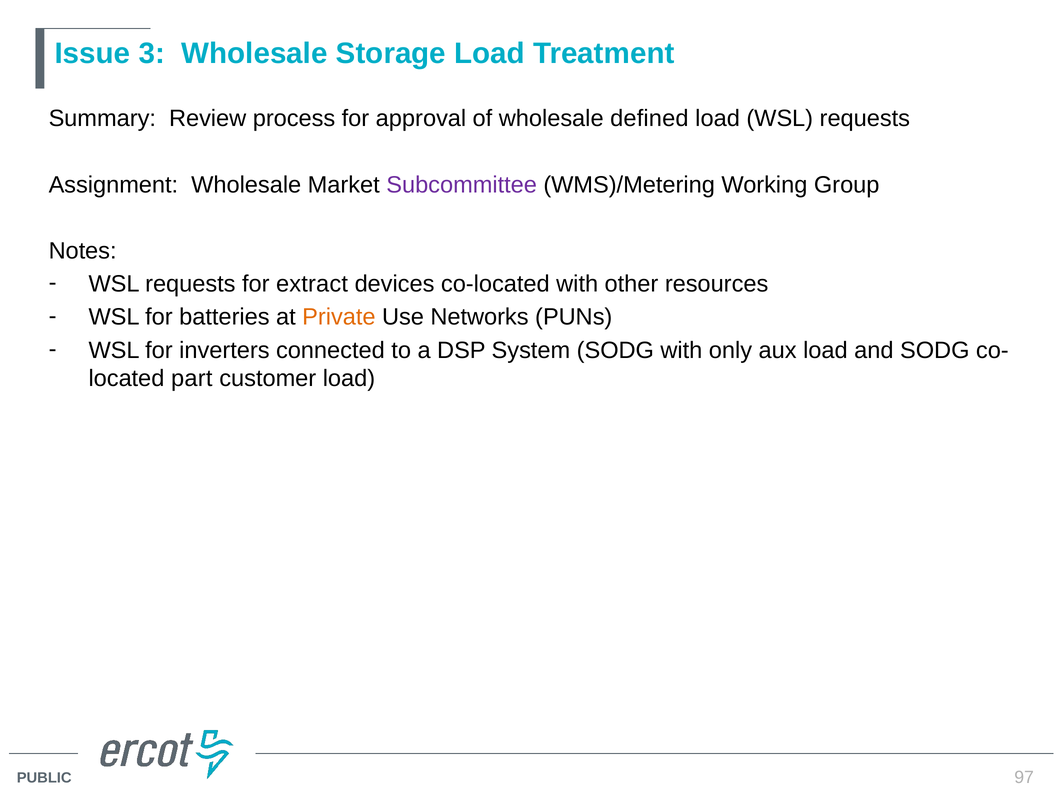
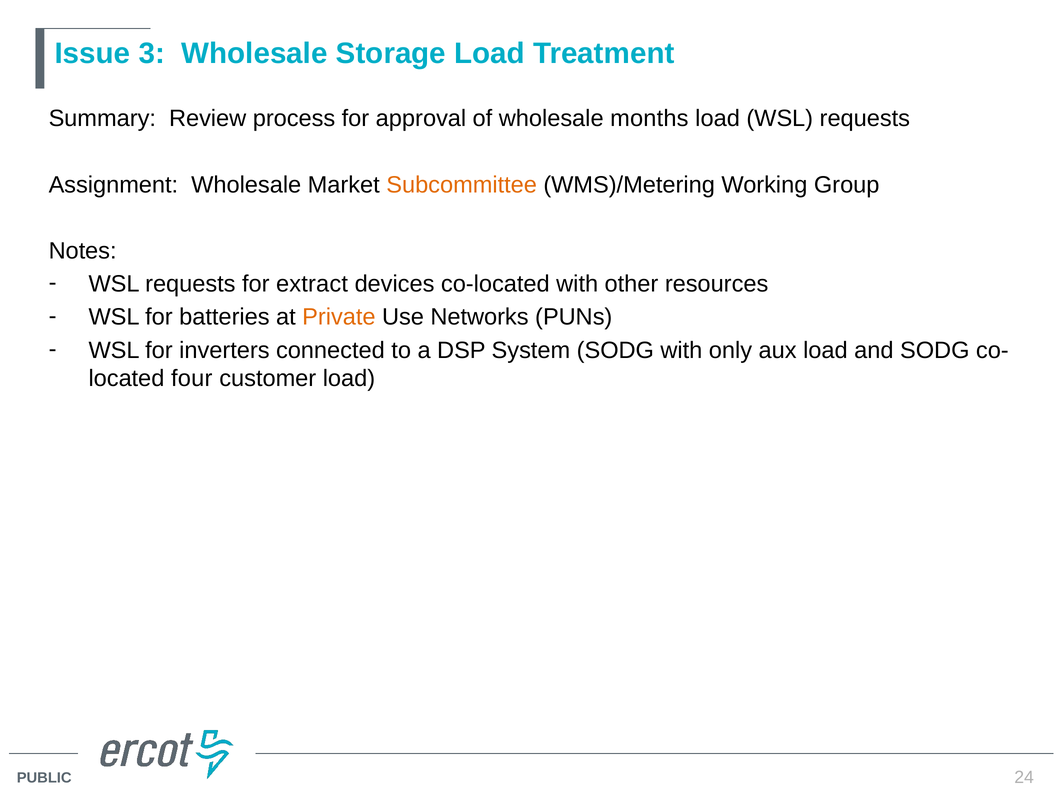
defined: defined -> months
Subcommittee colour: purple -> orange
part: part -> four
97: 97 -> 24
